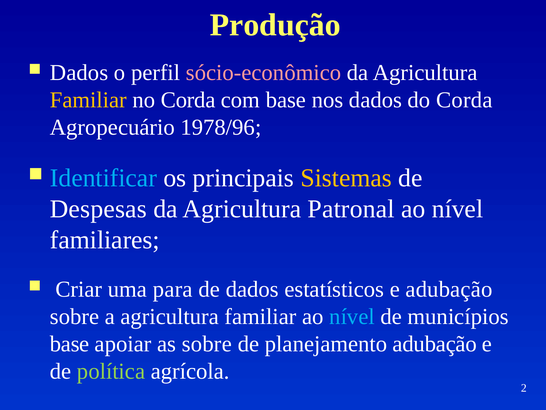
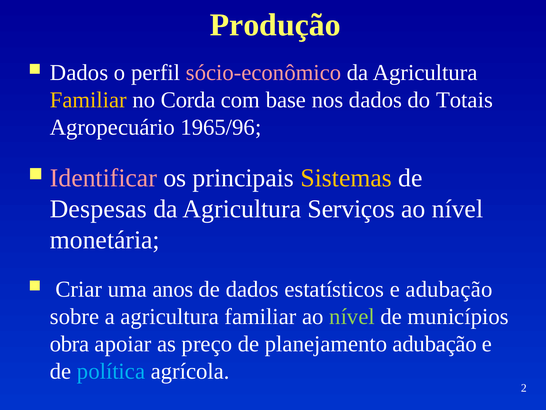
do Corda: Corda -> Totais
1978/96: 1978/96 -> 1965/96
Identificar colour: light blue -> pink
Patronal: Patronal -> Serviços
familiares: familiares -> monetária
para: para -> anos
nível at (352, 316) colour: light blue -> light green
base at (70, 344): base -> obra
as sobre: sobre -> preço
política colour: light green -> light blue
